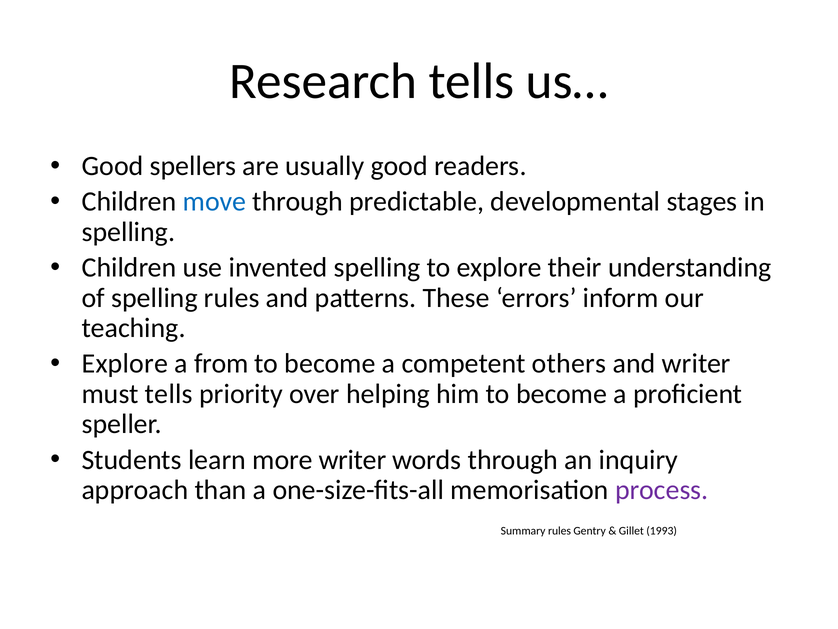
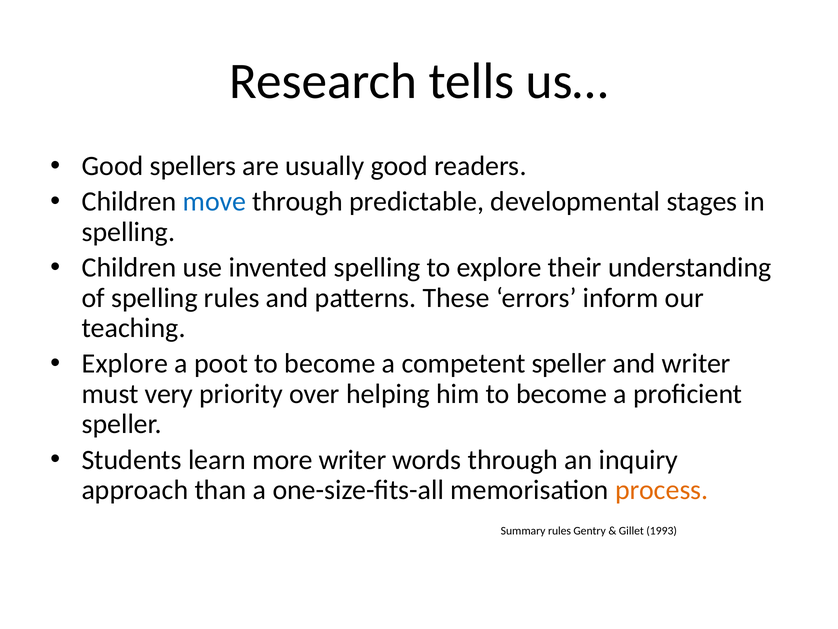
from: from -> poot
competent others: others -> speller
must tells: tells -> very
process colour: purple -> orange
